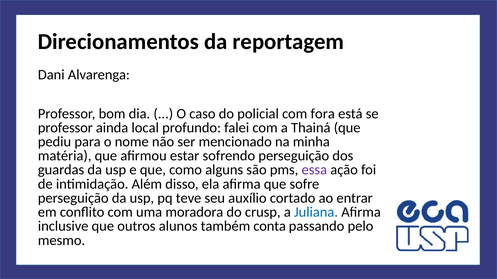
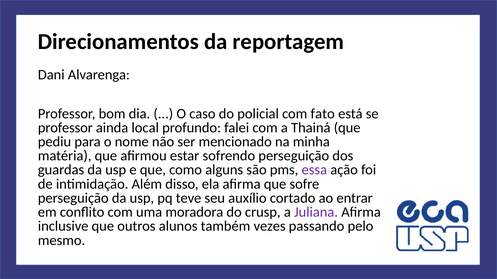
fora: fora -> fato
Juliana colour: blue -> purple
conta: conta -> vezes
